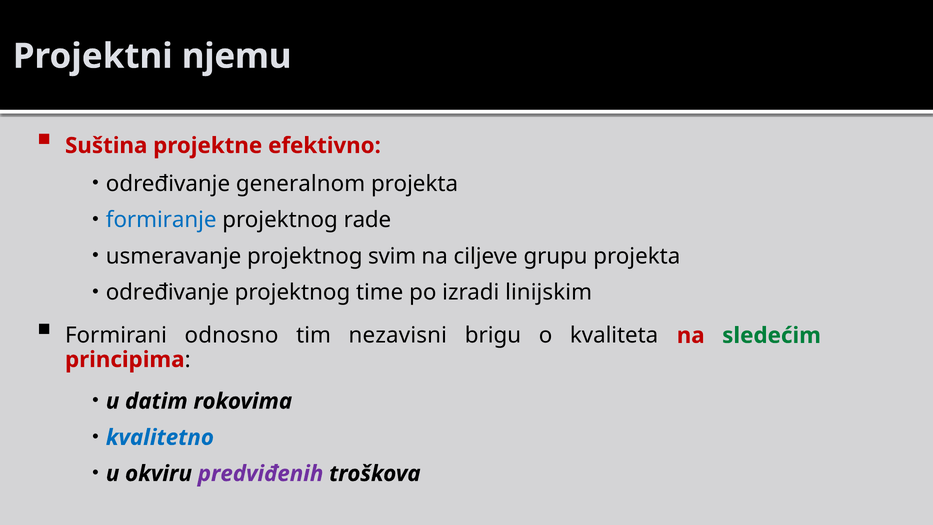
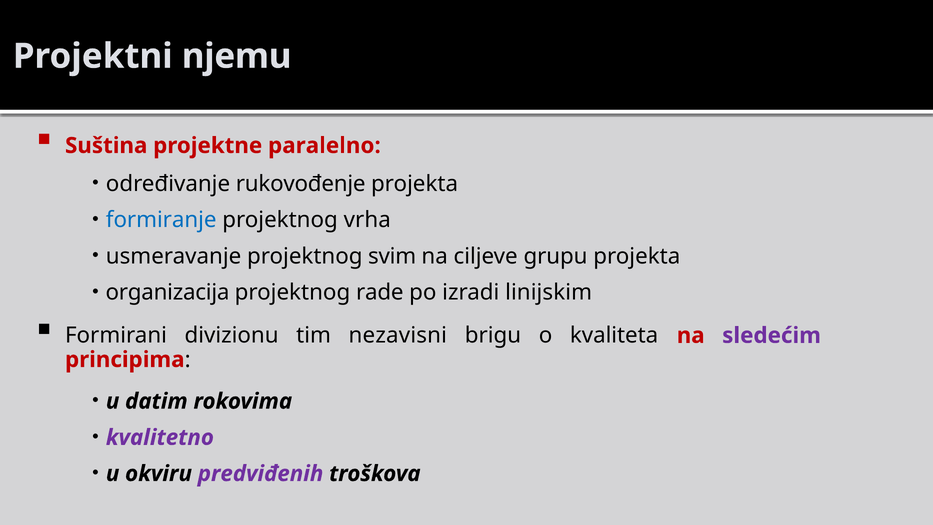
efektivno: efektivno -> paralelno
generalnom: generalnom -> rukovođenje
rade: rade -> vrha
određivanje at (167, 292): određivanje -> organizacija
time: time -> rade
odnosno: odnosno -> divizionu
sledećim colour: green -> purple
kvalitetno colour: blue -> purple
